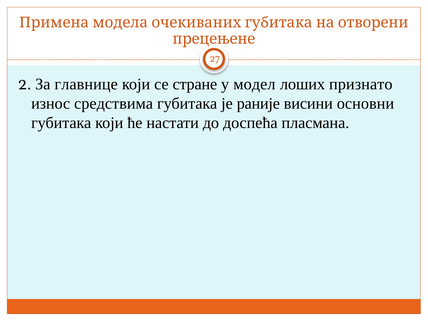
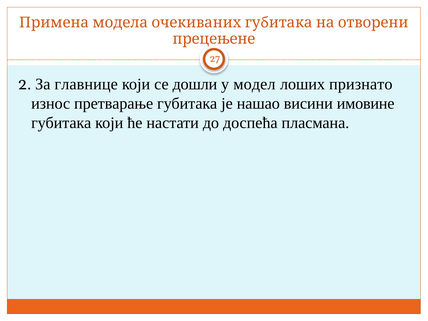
стране: стране -> дошли
средствима: средствима -> претварање
раније: раније -> нашао
основни: основни -> имовине
